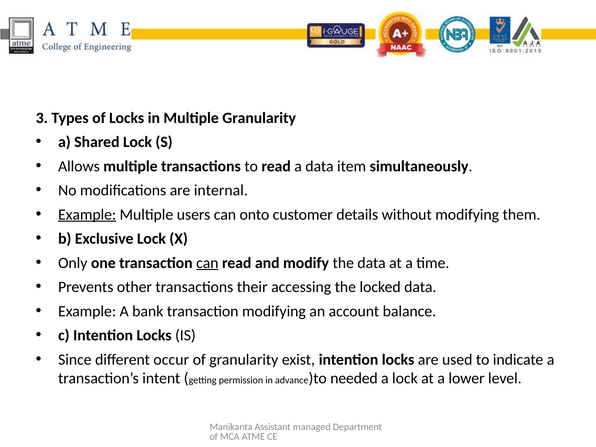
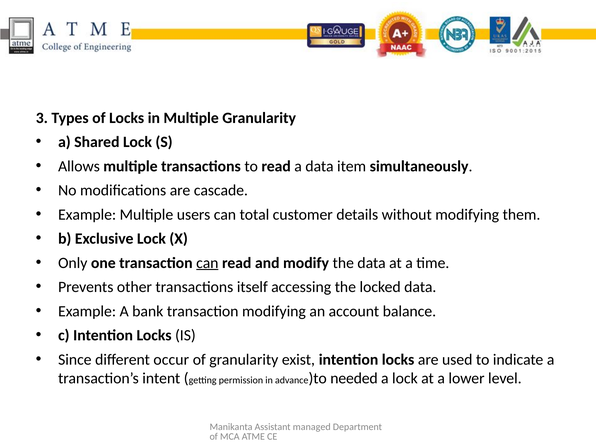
internal: internal -> cascade
Example at (87, 214) underline: present -> none
onto: onto -> total
their: their -> itself
